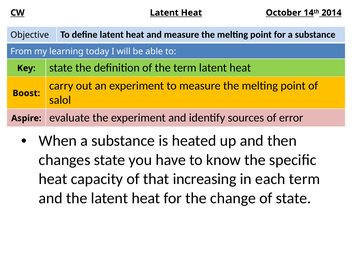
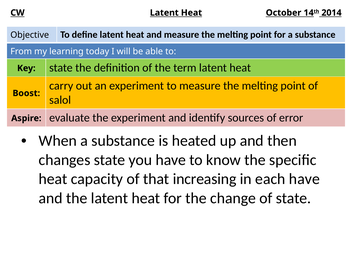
each term: term -> have
